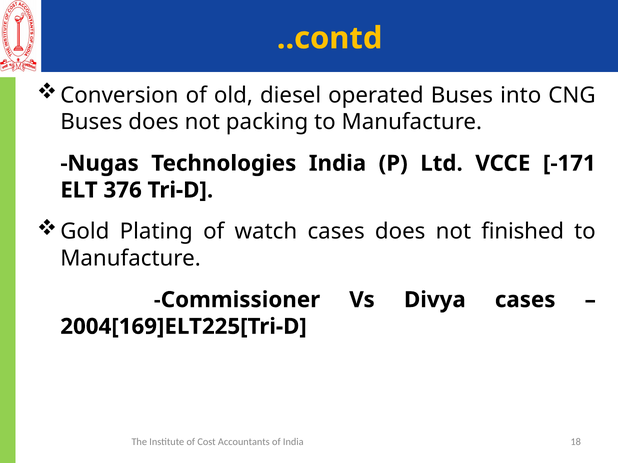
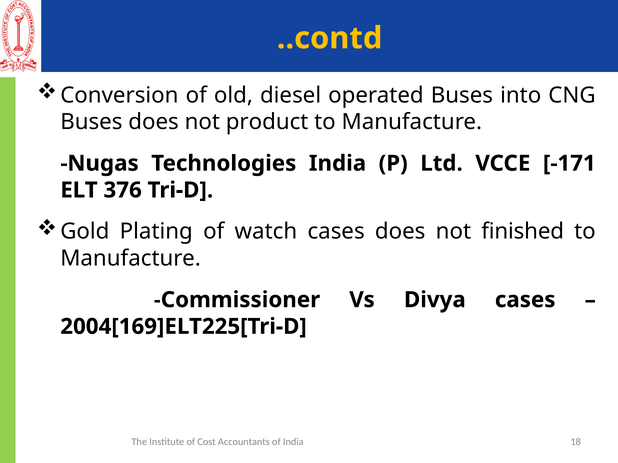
packing: packing -> product
